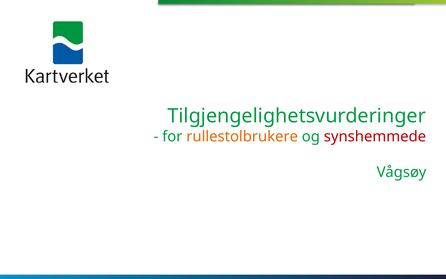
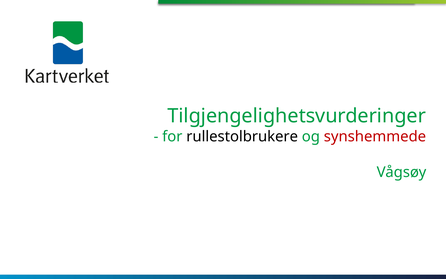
rullestolbrukere colour: orange -> black
